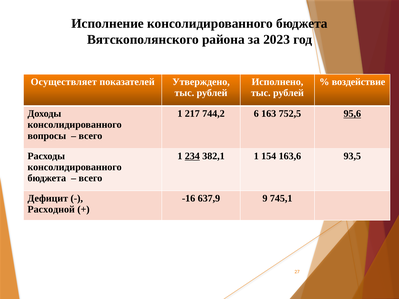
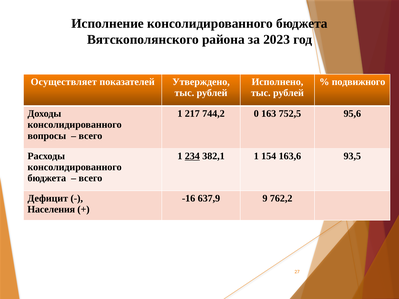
воздействие: воздействие -> подвижного
6: 6 -> 0
95,6 underline: present -> none
745,1: 745,1 -> 762,2
Расходной: Расходной -> Населения
